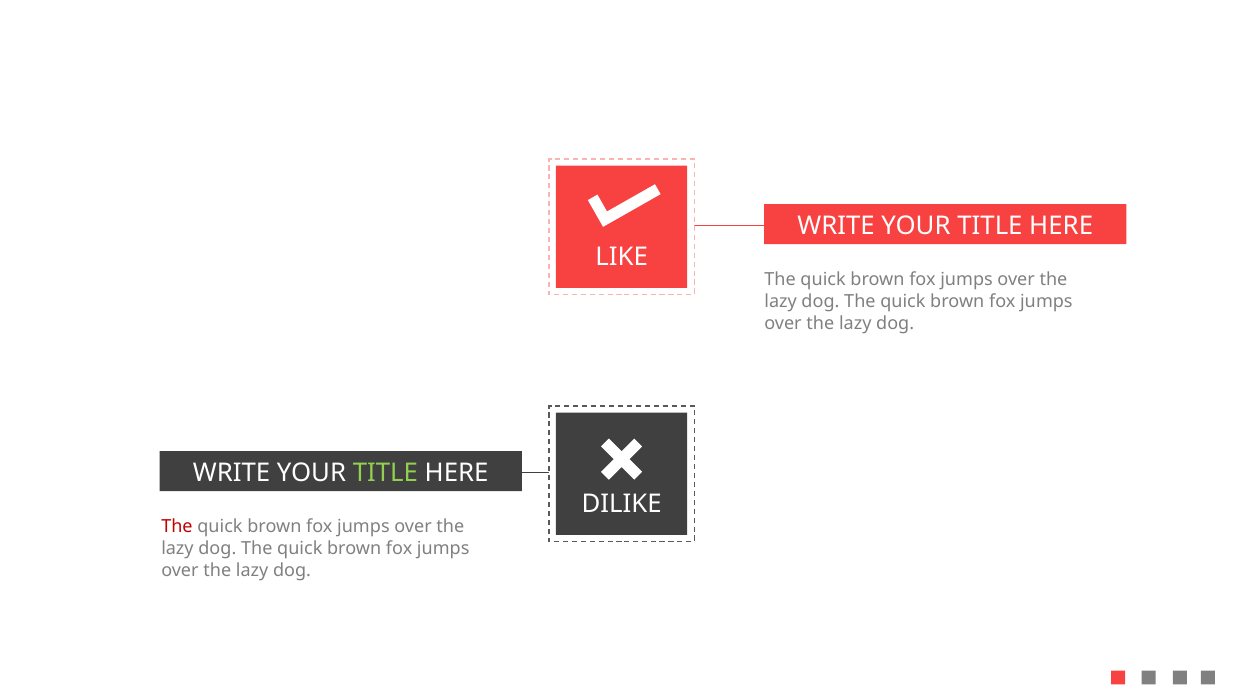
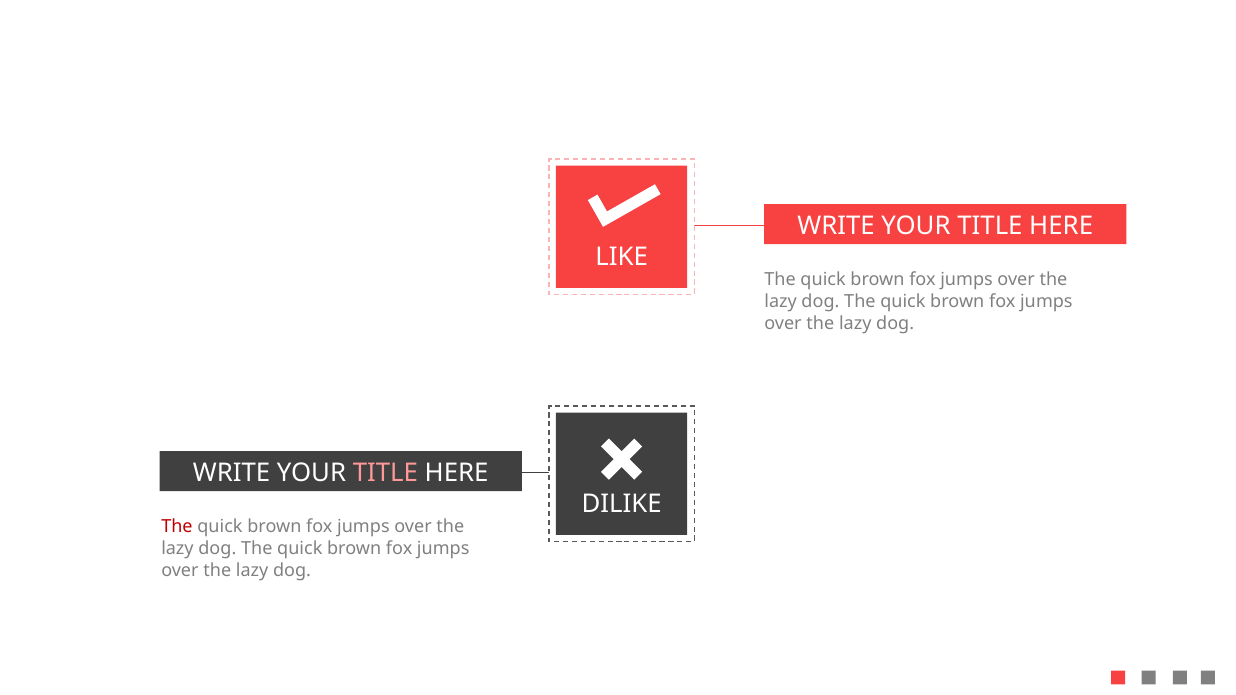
TITLE at (385, 473) colour: light green -> pink
